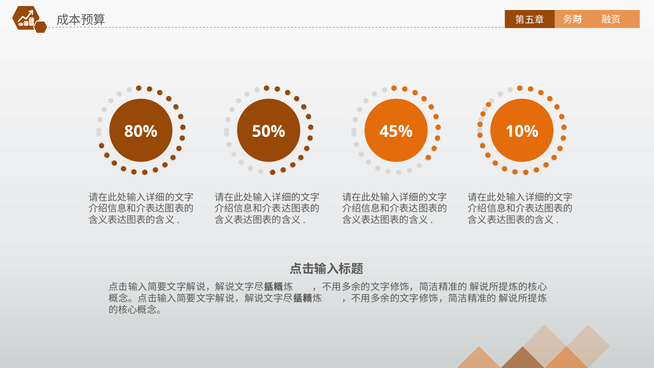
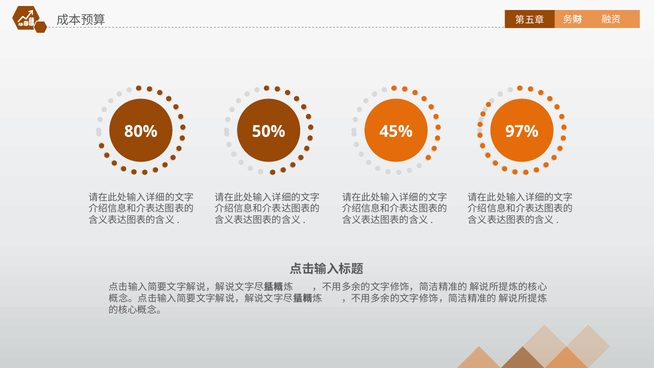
10%: 10% -> 97%
